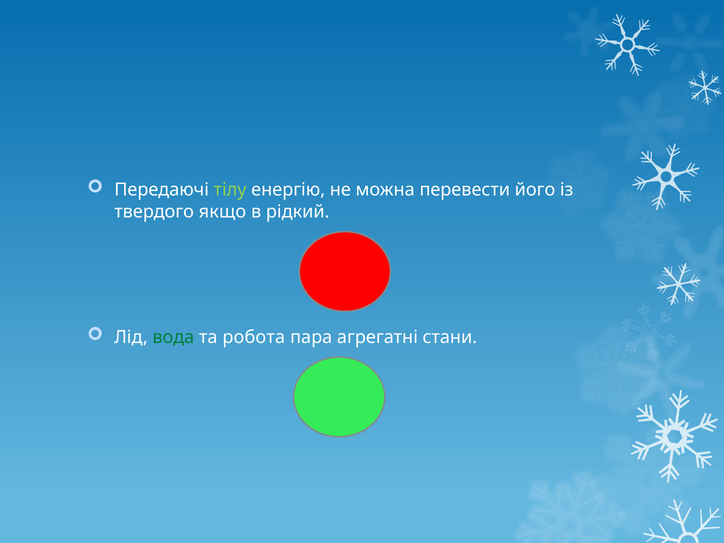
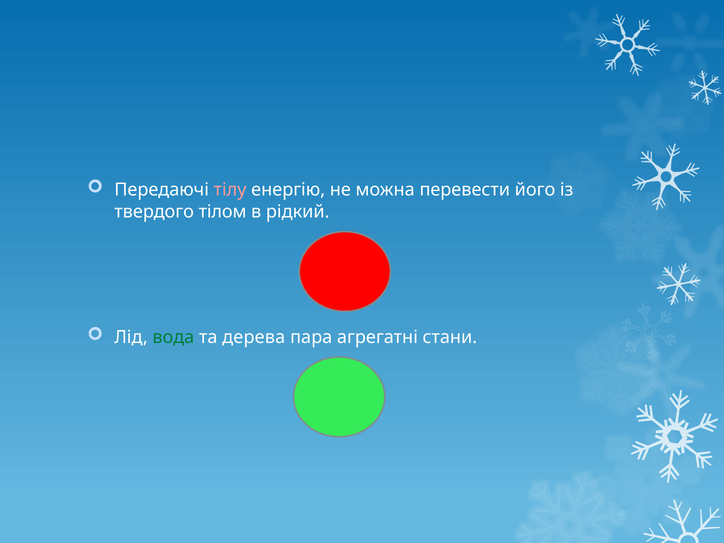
тілу colour: light green -> pink
якщо: якщо -> тілом
робота: робота -> дерева
